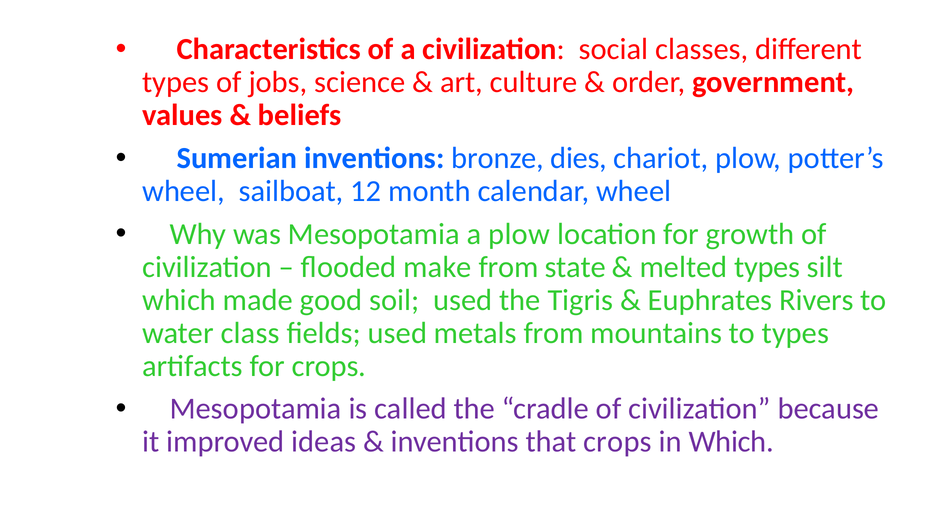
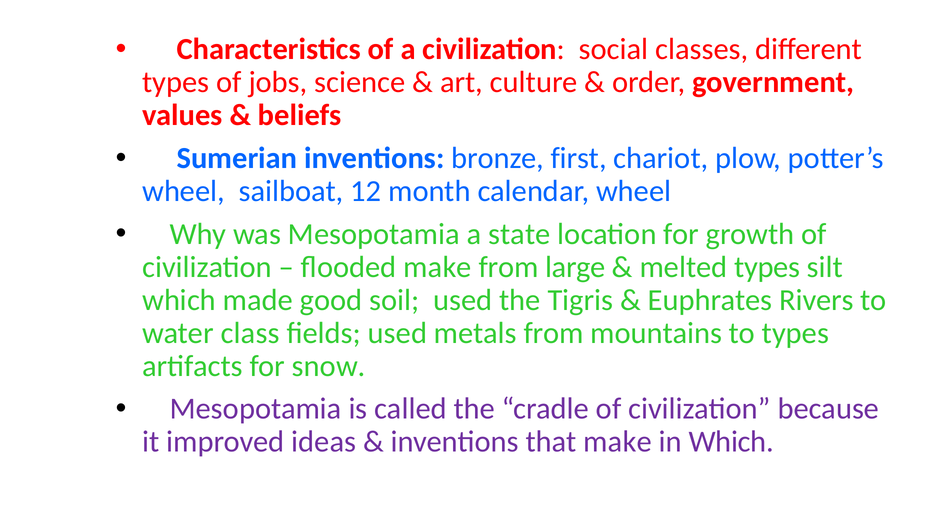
dies: dies -> first
a plow: plow -> state
state: state -> large
for crops: crops -> snow
that crops: crops -> make
